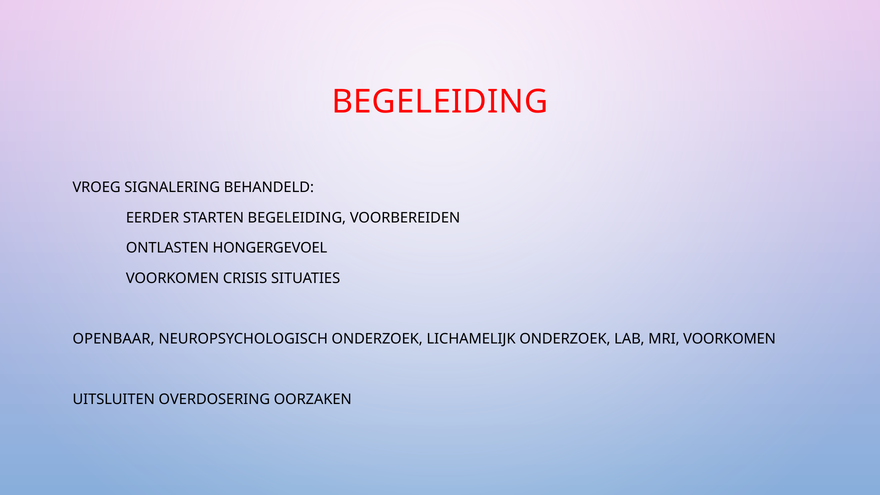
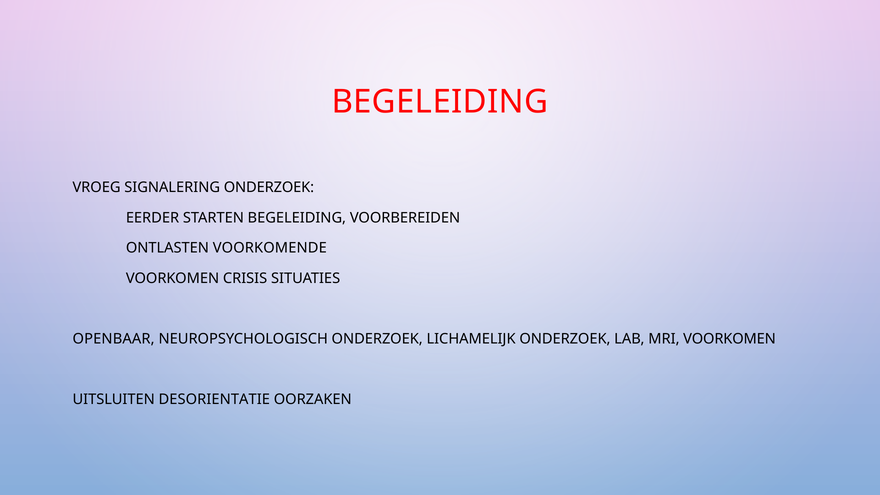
SIGNALERING BEHANDELD: BEHANDELD -> ONDERZOEK
HONGERGEVOEL: HONGERGEVOEL -> VOORKOMENDE
OVERDOSERING: OVERDOSERING -> DESORIENTATIE
